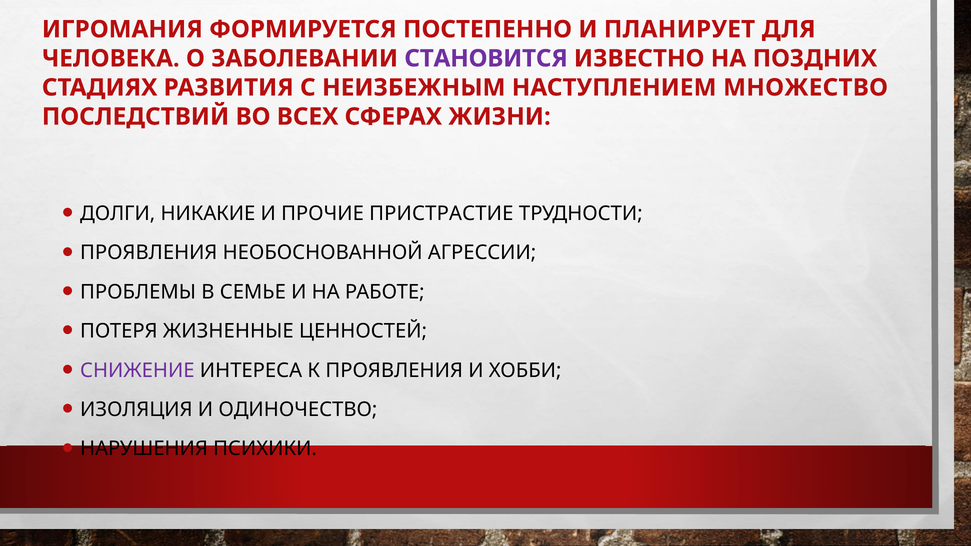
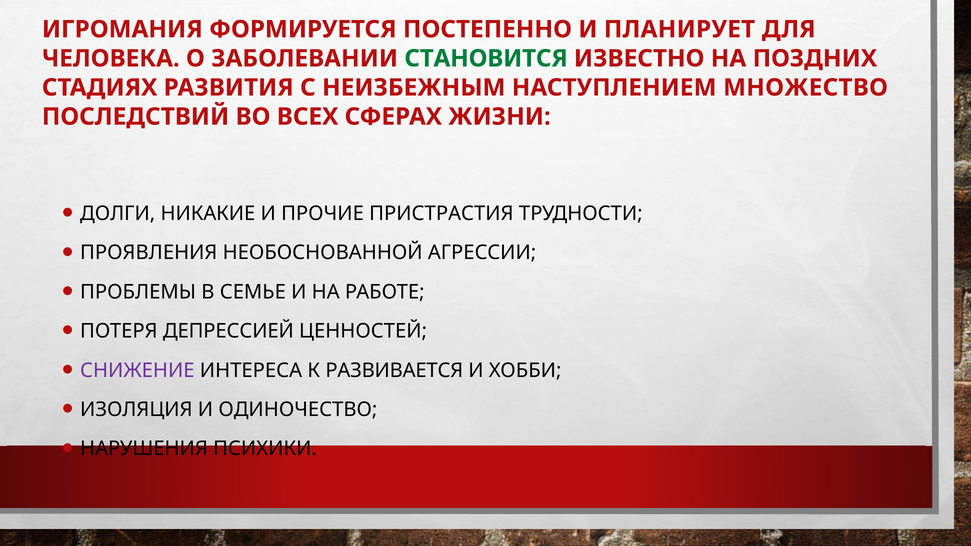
СТАНОВИТСЯ colour: purple -> green
ПРИСТРАСТИЕ: ПРИСТРАСТИЕ -> ПРИСТРАСТИЯ
ЖИЗНЕННЫЕ: ЖИЗНЕННЫЕ -> ДЕПРЕССИЕЙ
К ПРОЯВЛЕНИЯ: ПРОЯВЛЕНИЯ -> РАЗВИВАЕТСЯ
